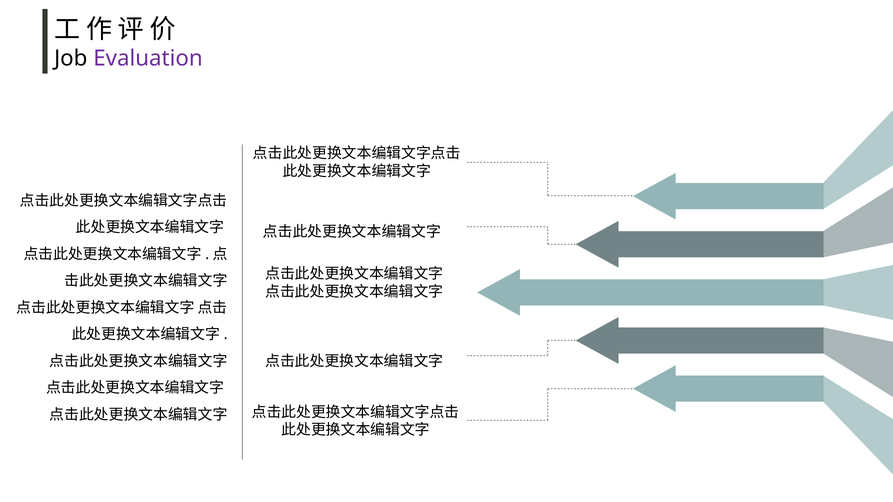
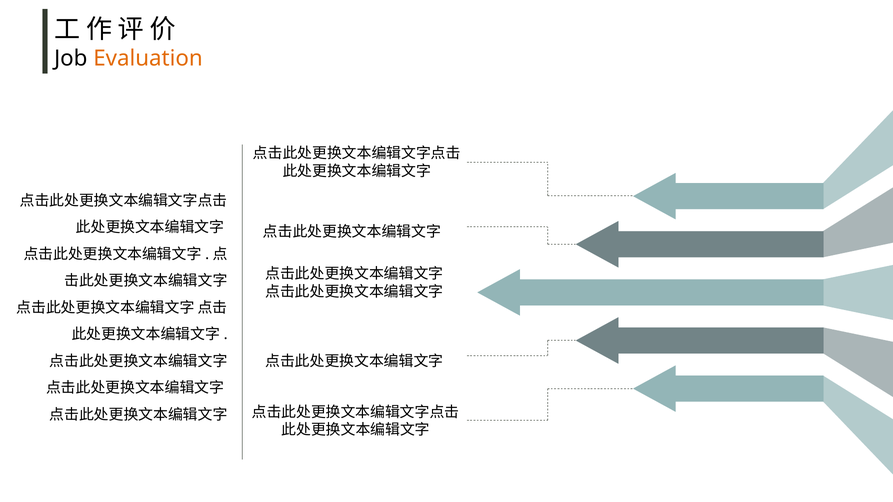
Evaluation colour: purple -> orange
